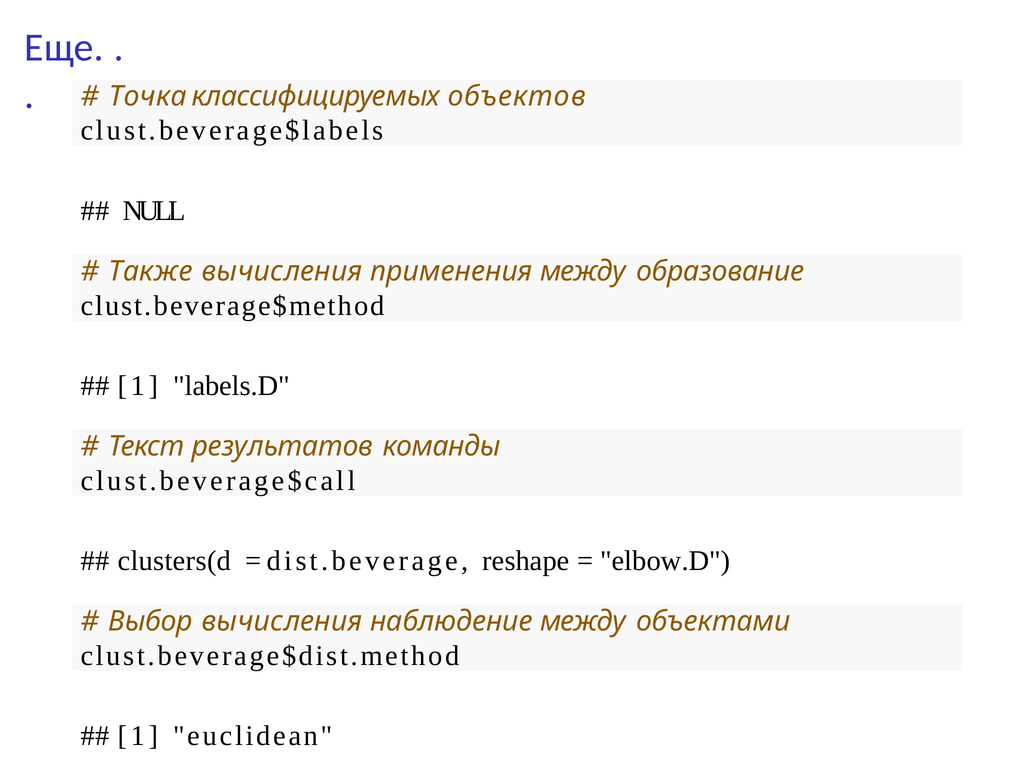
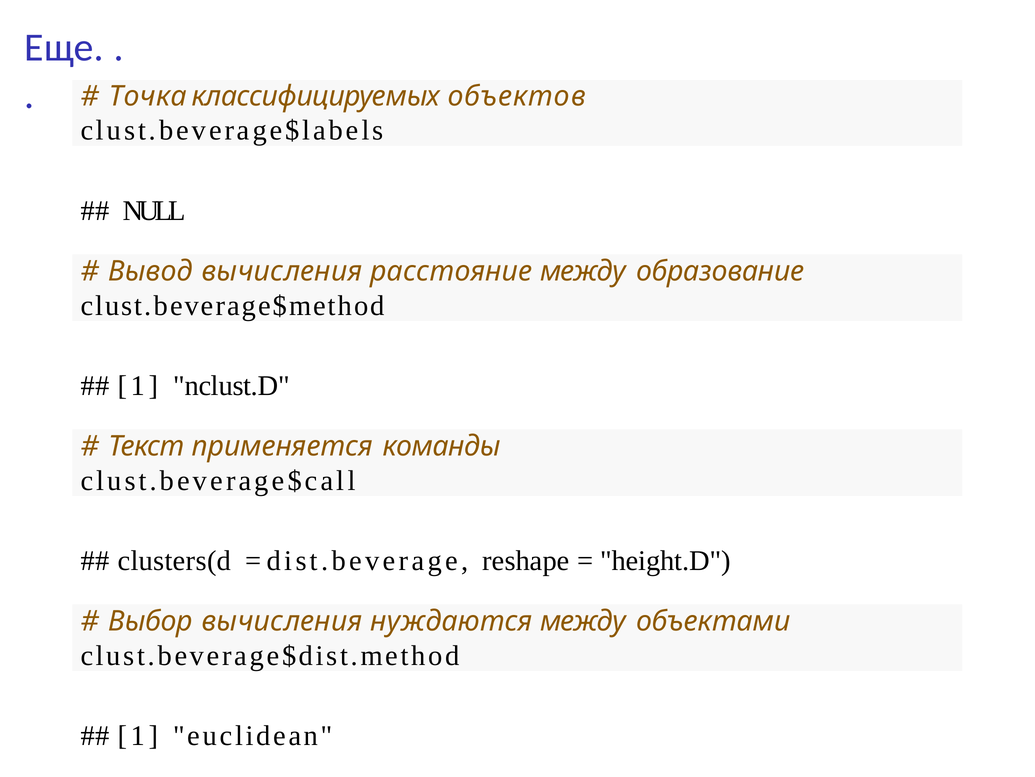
Также: Также -> Вывод
применения: применения -> расстояние
labels.D: labels.D -> nclust.D
результатов: результатов -> применяется
elbow.D: elbow.D -> height.D
наблюдение: наблюдение -> нуждаются
